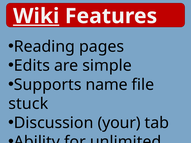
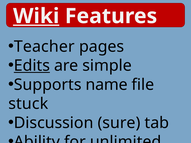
Reading: Reading -> Teacher
Edits underline: none -> present
your: your -> sure
